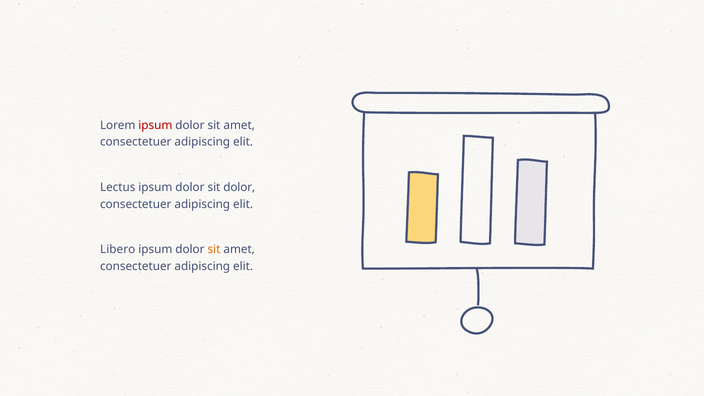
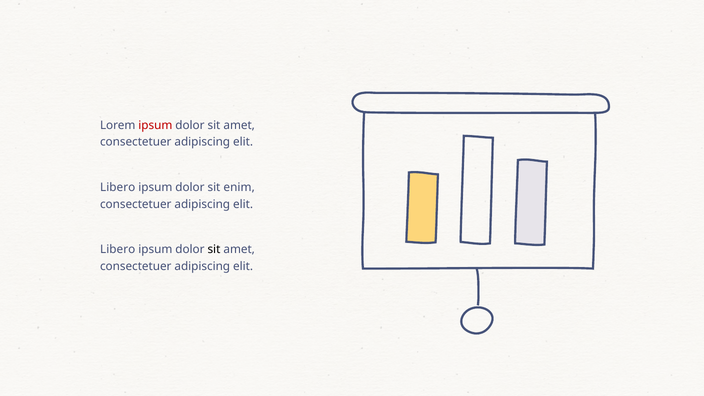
Lectus at (118, 187): Lectus -> Libero
sit dolor: dolor -> enim
sit at (214, 249) colour: orange -> black
